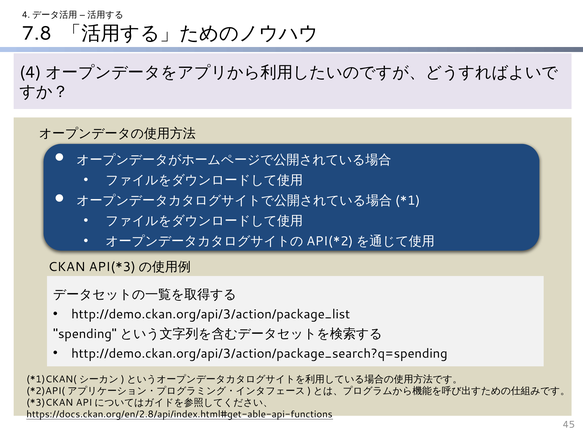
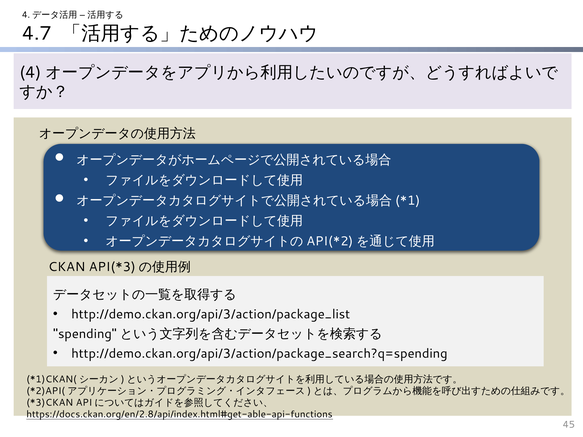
7.8: 7.8 -> 4.7
